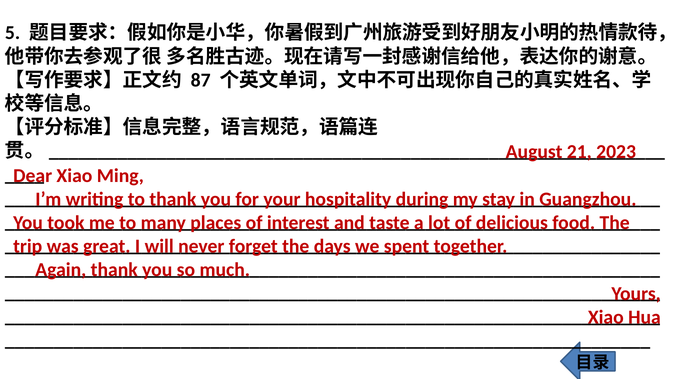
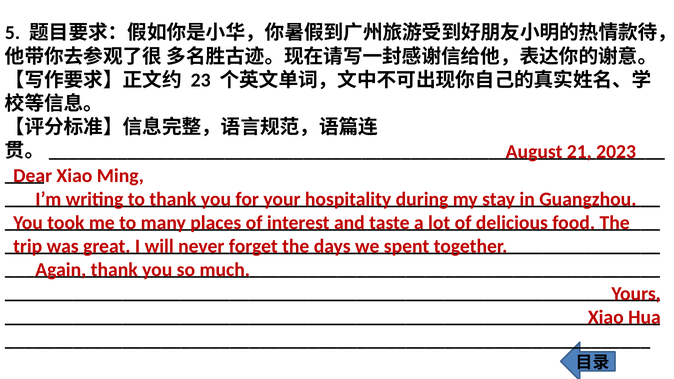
87: 87 -> 23
